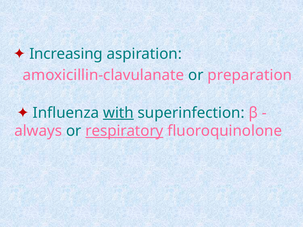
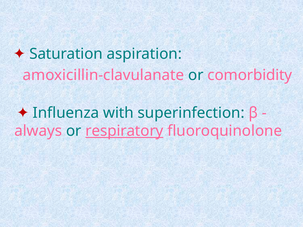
Increasing: Increasing -> Saturation
preparation: preparation -> comorbidity
with underline: present -> none
